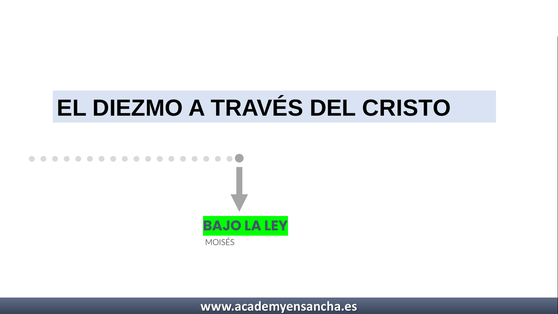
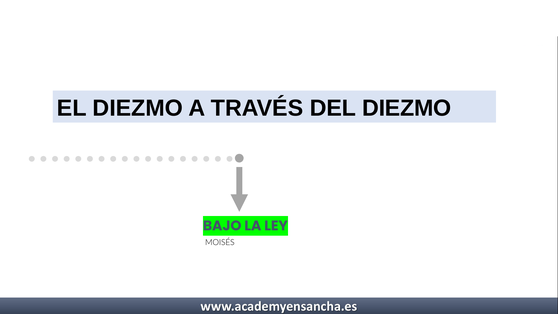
DEL CRISTO: CRISTO -> DIEZMO
